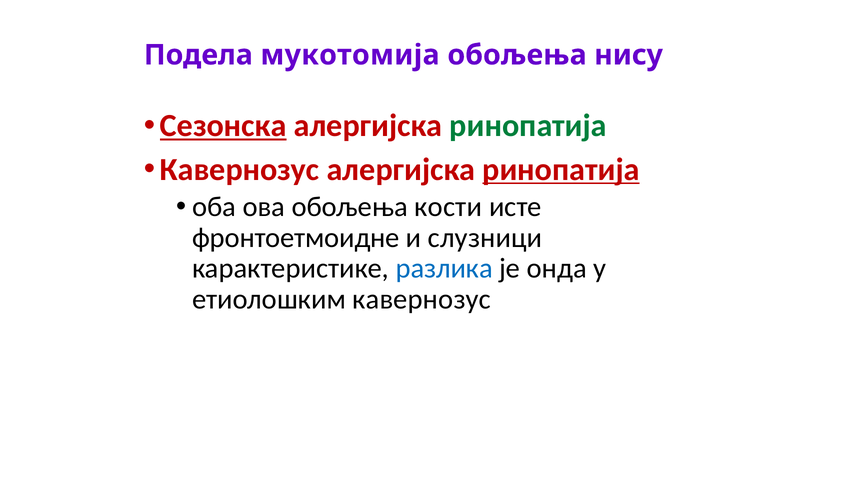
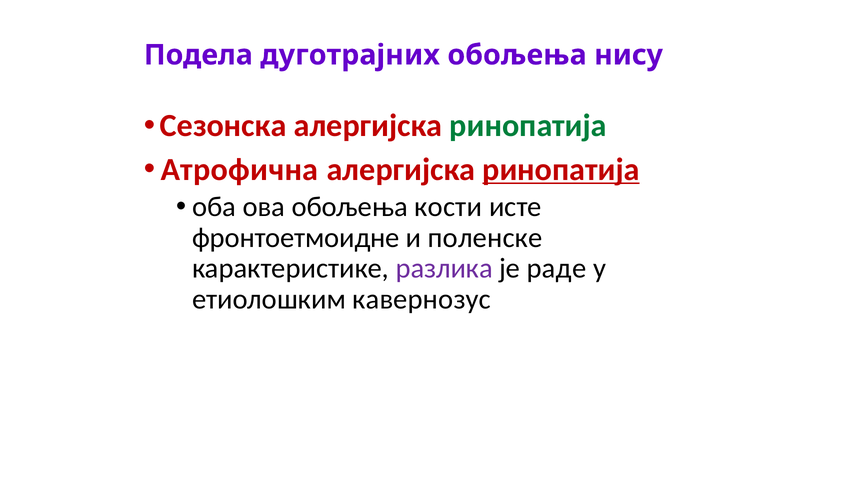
мукотомија: мукотомија -> дуготрајних
Сезонска underline: present -> none
Кавернозус at (240, 170): Кавернозус -> Атрофична
слузници: слузници -> поленске
разлика colour: blue -> purple
онда: онда -> раде
